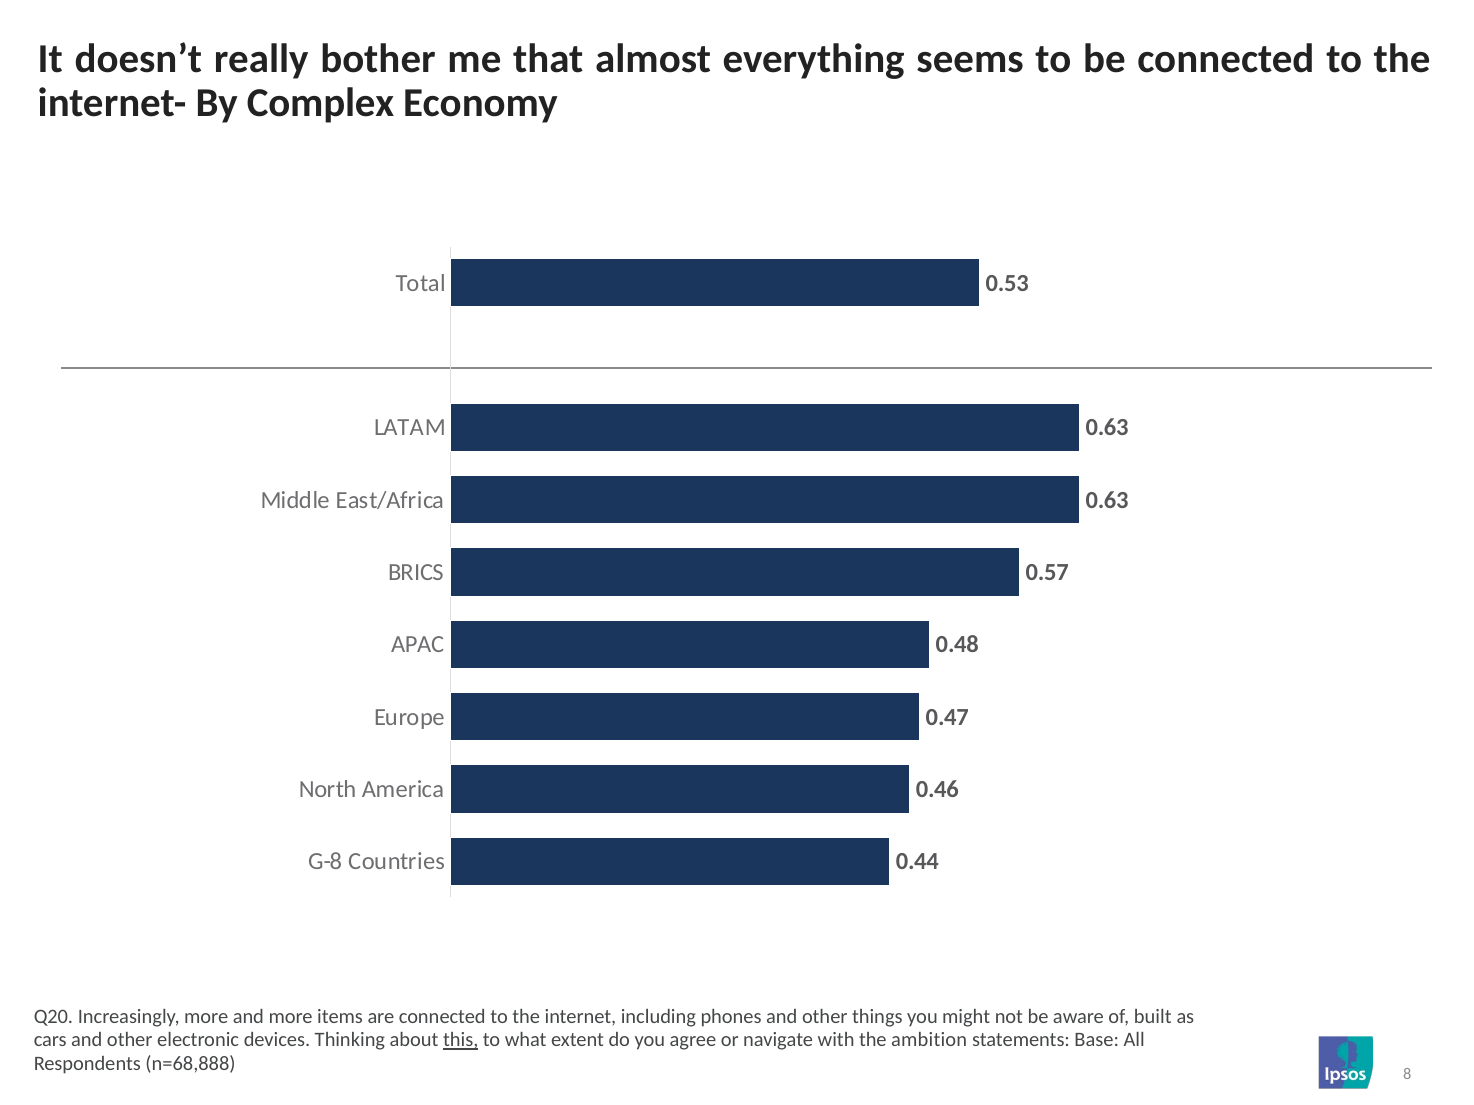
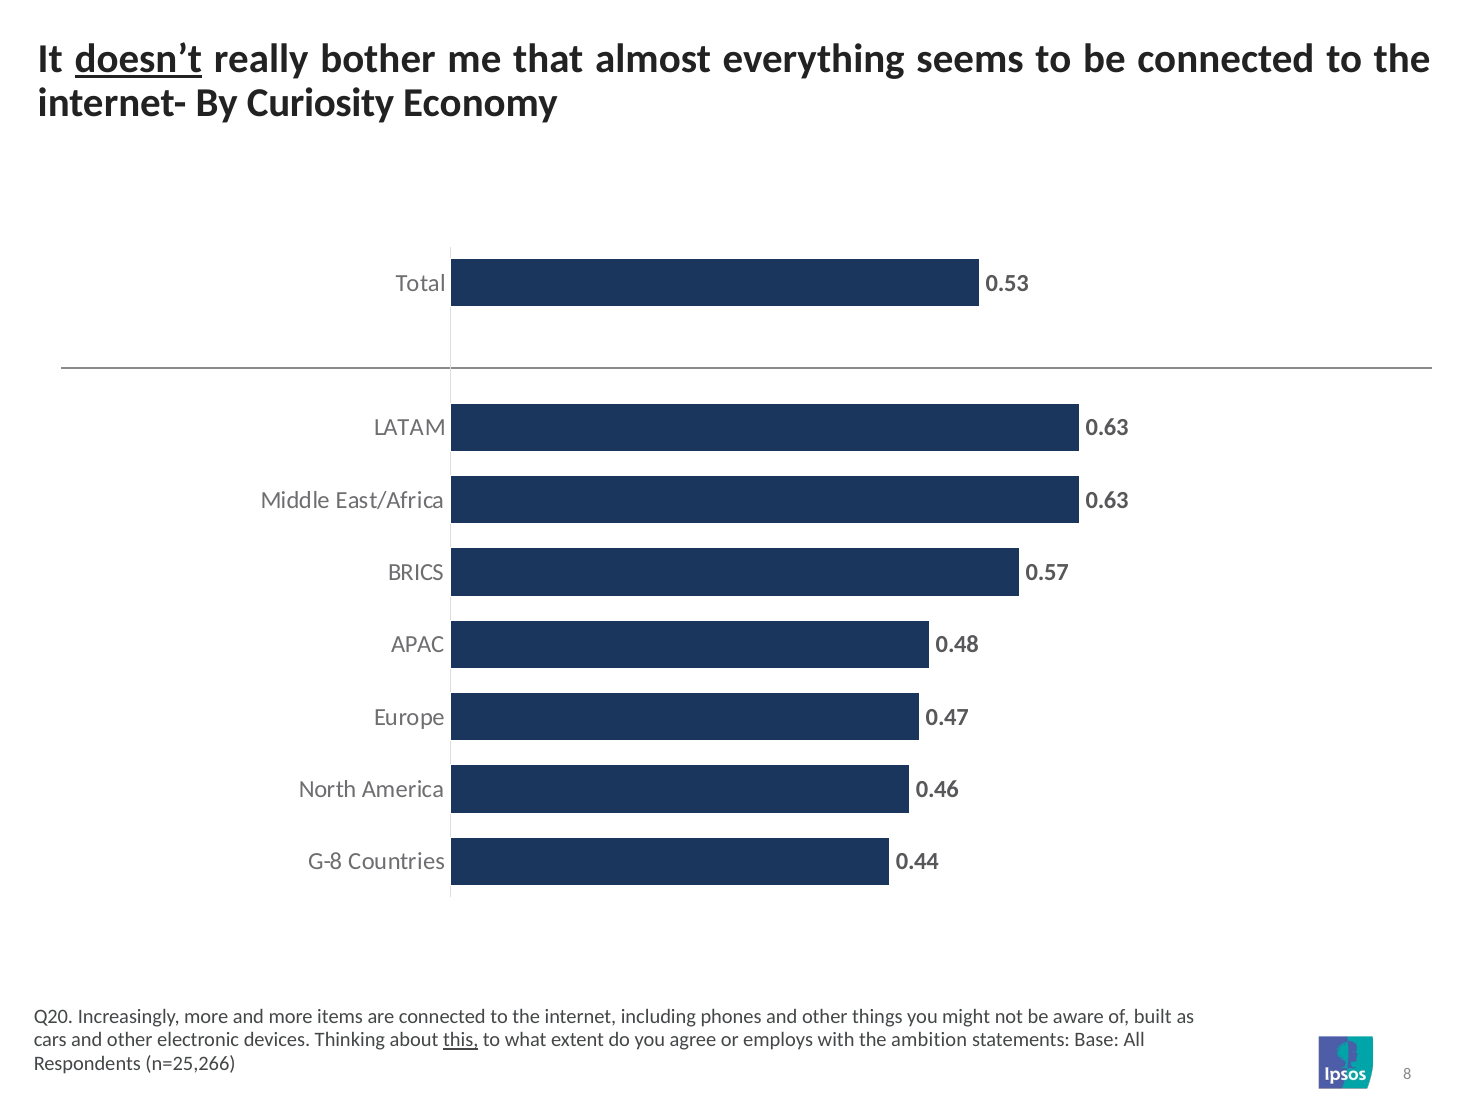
doesn’t underline: none -> present
Complex: Complex -> Curiosity
navigate: navigate -> employs
n=68,888: n=68,888 -> n=25,266
